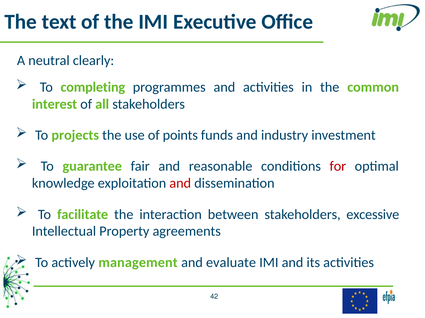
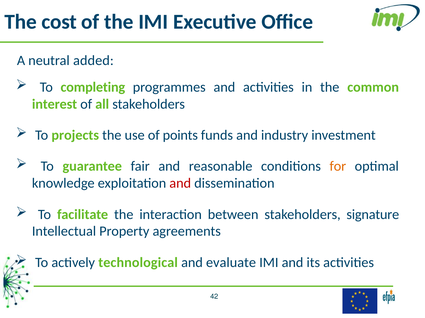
text: text -> cost
clearly: clearly -> added
for colour: red -> orange
excessive: excessive -> signature
management: management -> technological
